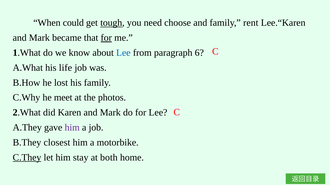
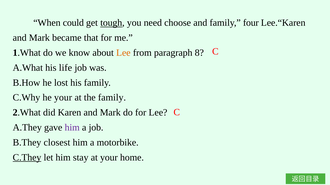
rent: rent -> four
for at (106, 38) underline: present -> none
Lee at (123, 53) colour: blue -> orange
6: 6 -> 8
he meet: meet -> your
the photos: photos -> family
at both: both -> your
